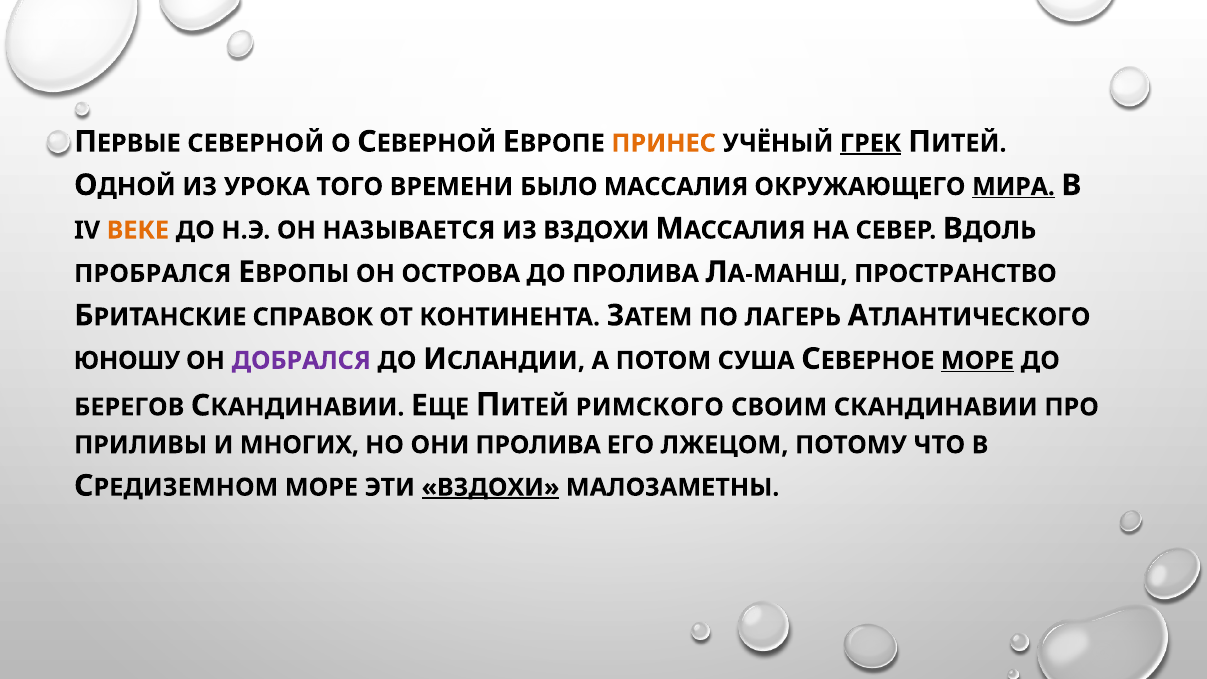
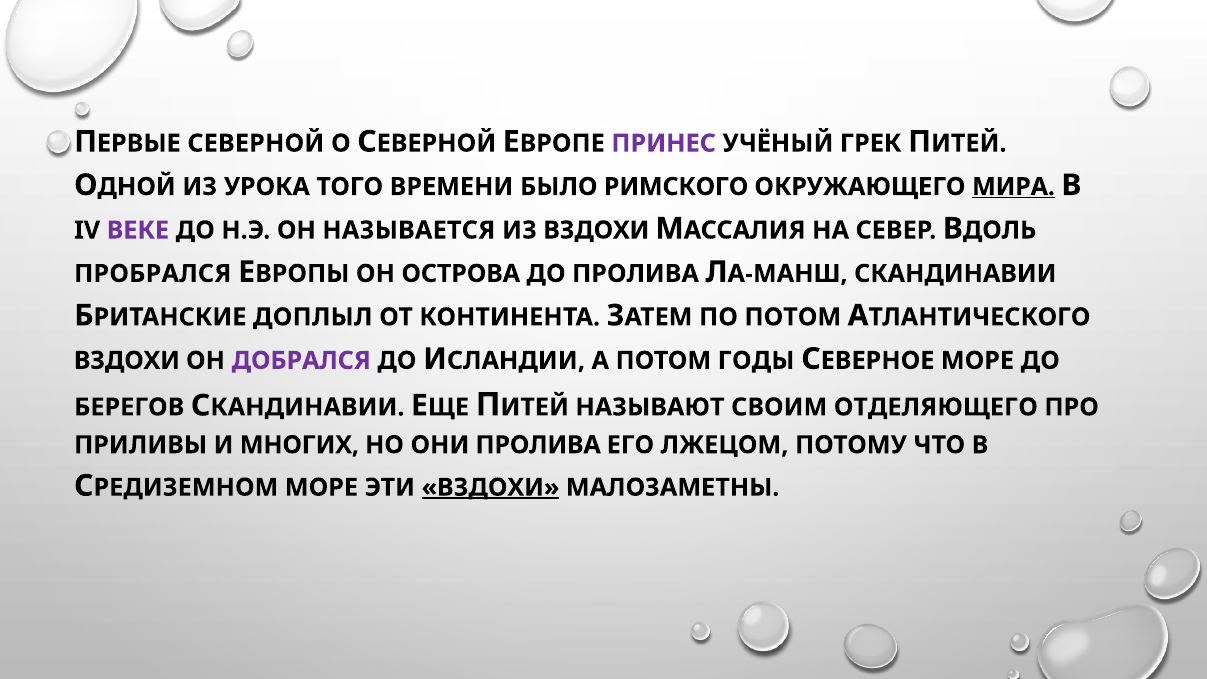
ПРИНЕС colour: orange -> purple
ГРЕК underline: present -> none
БЫЛО МАССАЛИЯ: МАССАЛИЯ -> РИМСКОГО
ВЕКЕ colour: orange -> purple
ЛА-МАНШ ПРОСТРАНСТВО: ПРОСТРАНСТВО -> СКАНДИНАВИИ
СПРАВОК: СПРАВОК -> ДОПЛЫЛ
ПО ЛАГЕРЬ: ЛАГЕРЬ -> ПОТОМ
ЮНОШУ at (127, 361): ЮНОШУ -> ВЗДОХИ
СУША: СУША -> ГОДЫ
МОРЕ at (978, 361) underline: present -> none
РИМСКОГО: РИМСКОГО -> НАЗЫВАЮТ
СВОИМ СКАНДИНАВИИ: СКАНДИНАВИИ -> ОТДЕЛЯЮЩЕГО
